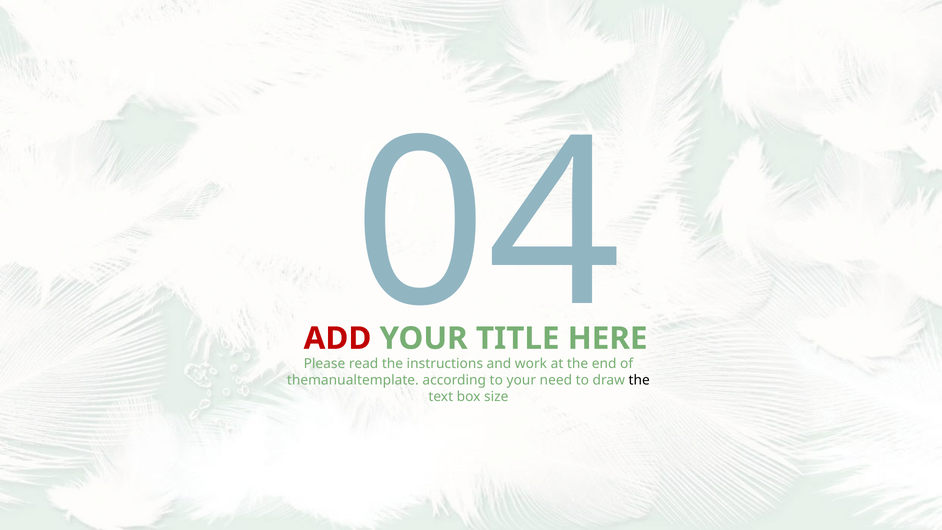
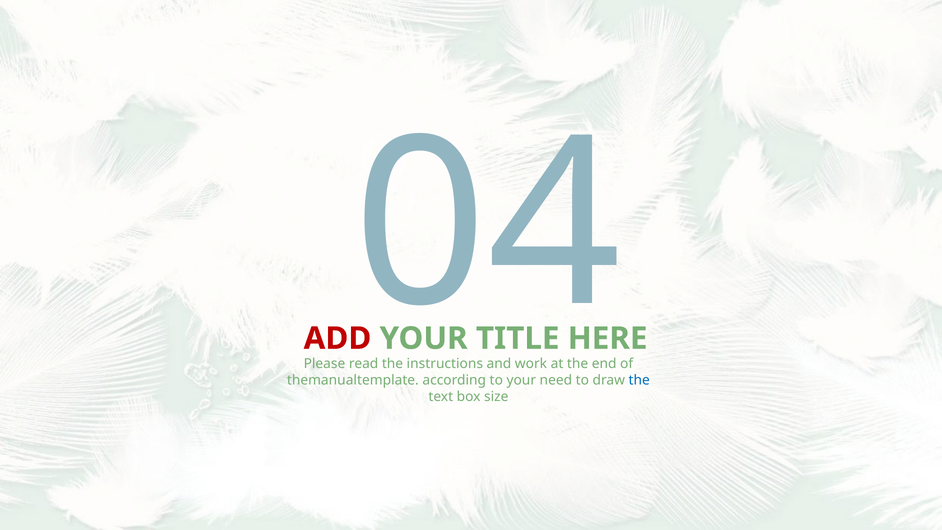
the at (639, 380) colour: black -> blue
